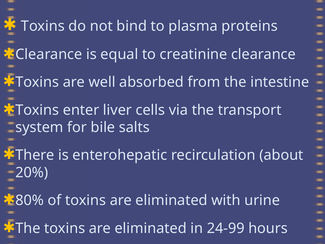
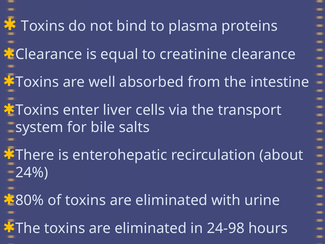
20%: 20% -> 24%
24-99: 24-99 -> 24-98
